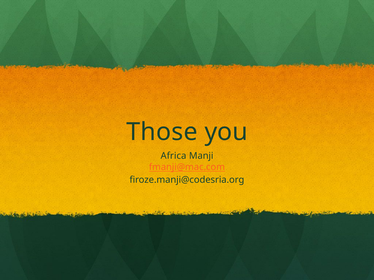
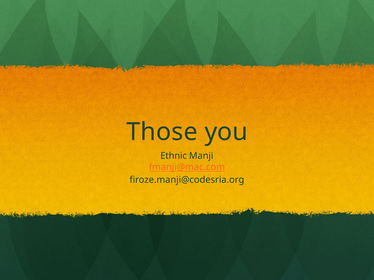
Africa: Africa -> Ethnic
